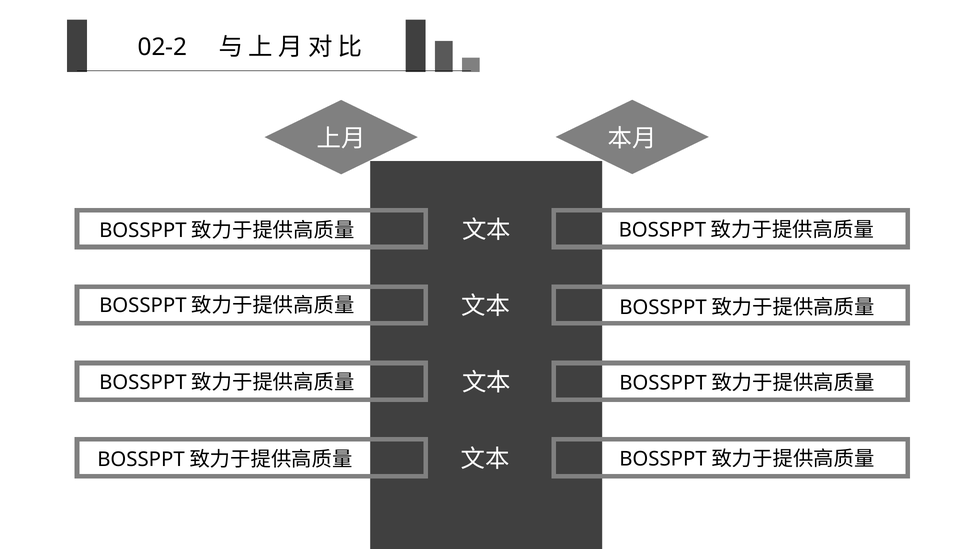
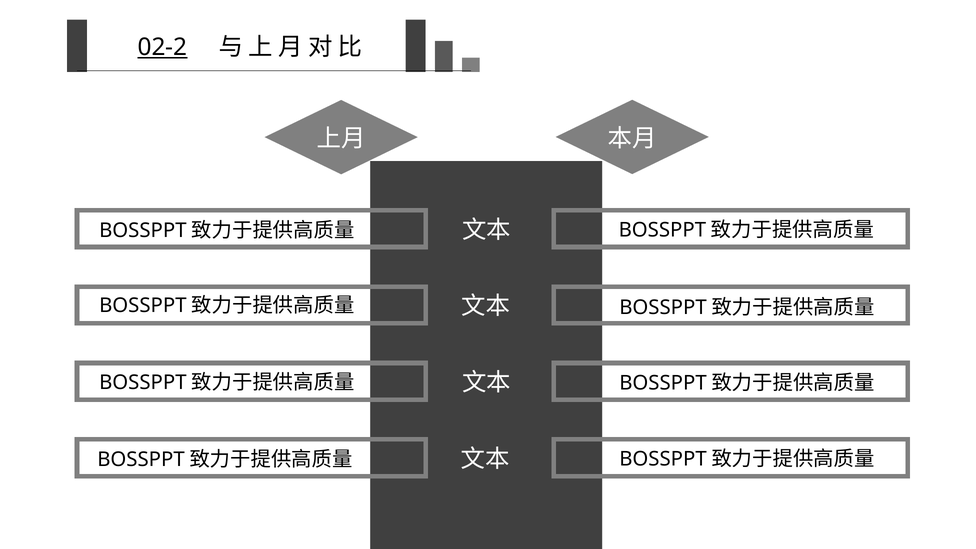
02-2 underline: none -> present
